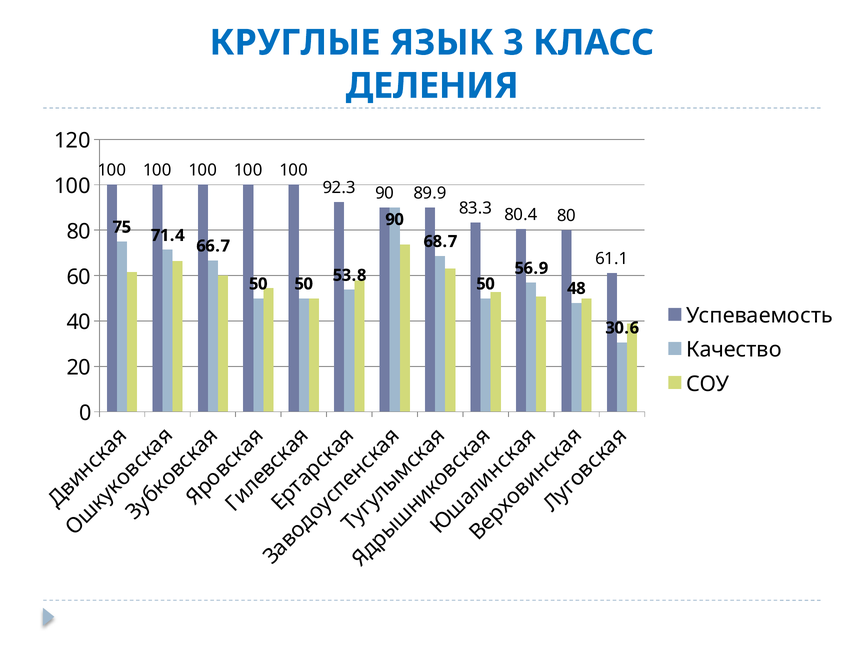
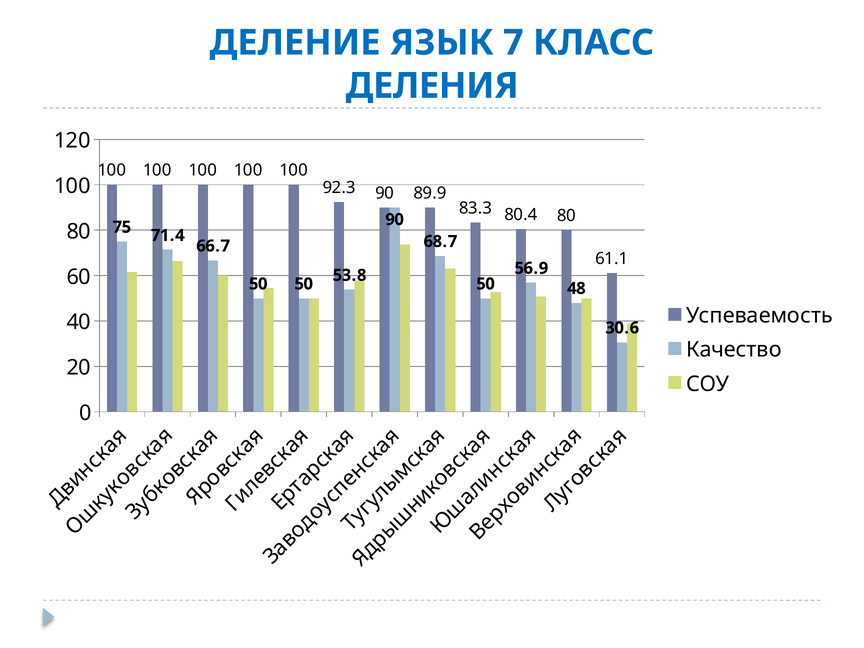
КРУГЛЫЕ: КРУГЛЫЕ -> ДЕЛЕНИЕ
3: 3 -> 7
